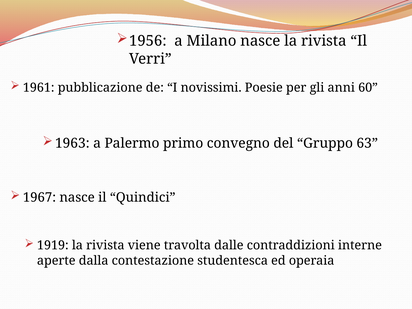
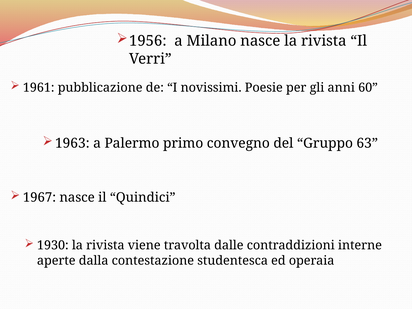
1919: 1919 -> 1930
